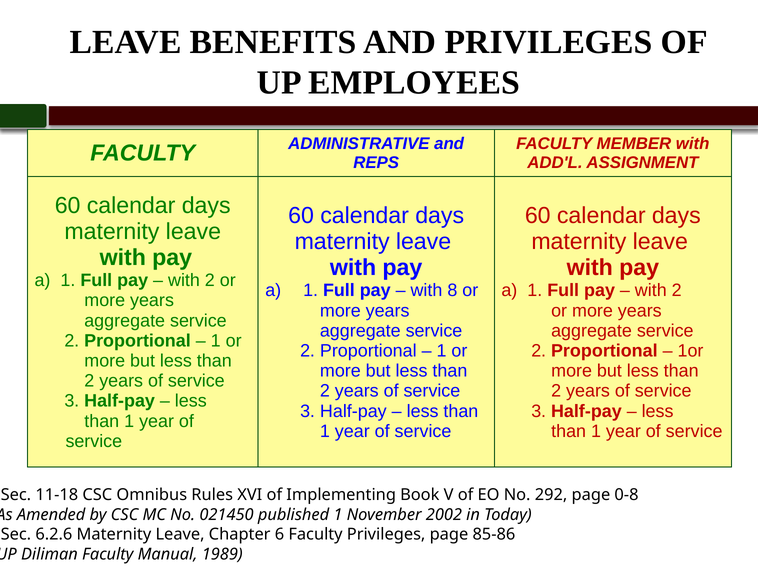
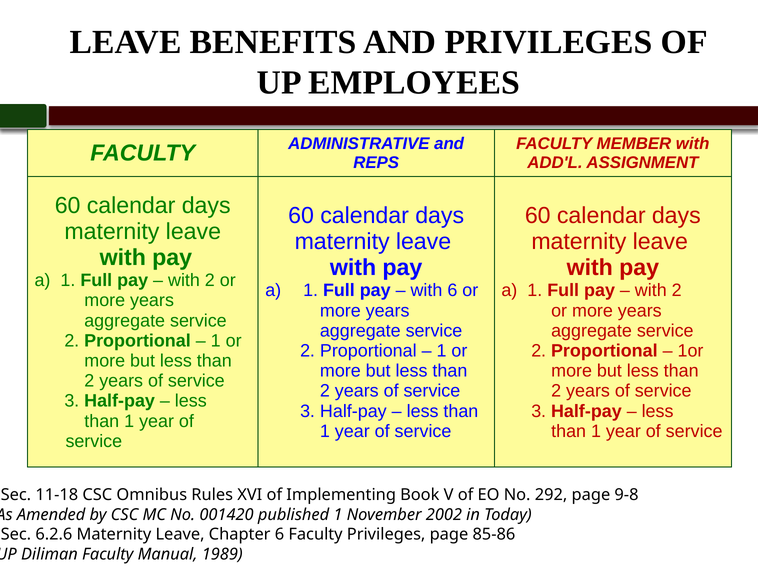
with 8: 8 -> 6
0-8: 0-8 -> 9-8
021450: 021450 -> 001420
